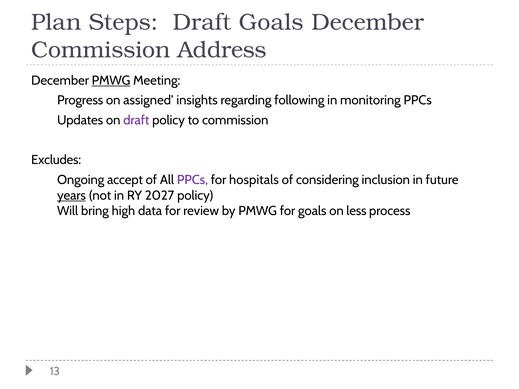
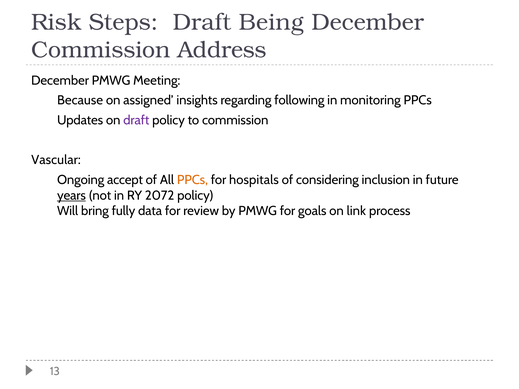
Plan: Plan -> Risk
Draft Goals: Goals -> Being
PMWG at (111, 80) underline: present -> none
Progress: Progress -> Because
Excludes: Excludes -> Vascular
PPCs at (192, 180) colour: purple -> orange
2027: 2027 -> 2072
high: high -> fully
less: less -> link
